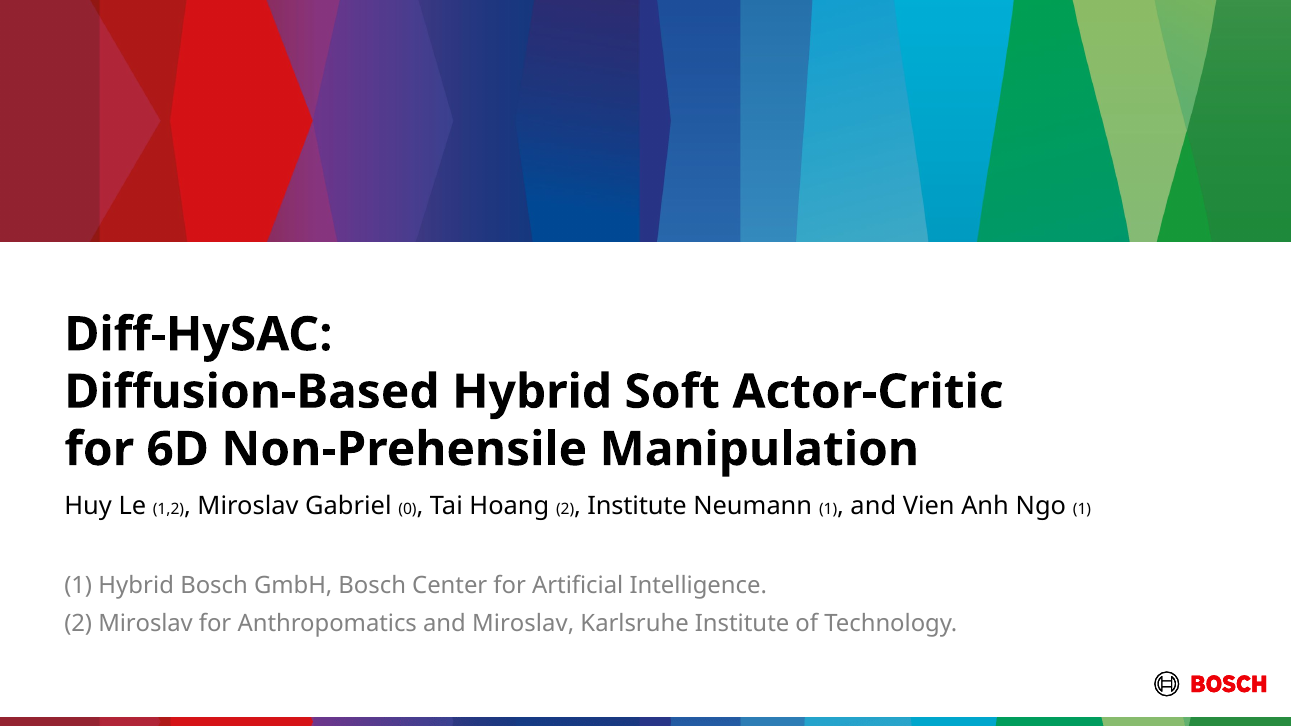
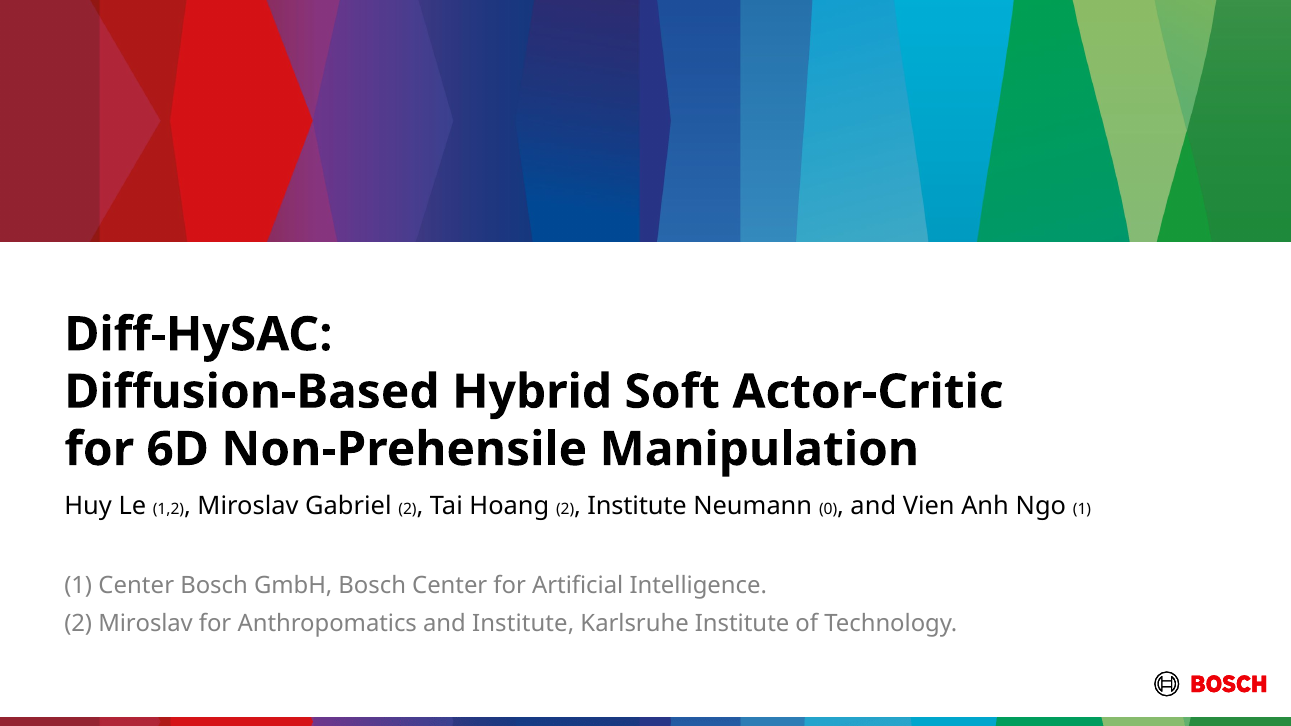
Gabriel 0: 0 -> 2
Neumann 1: 1 -> 0
1 Hybrid: Hybrid -> Center
and Miroslav: Miroslav -> Institute
